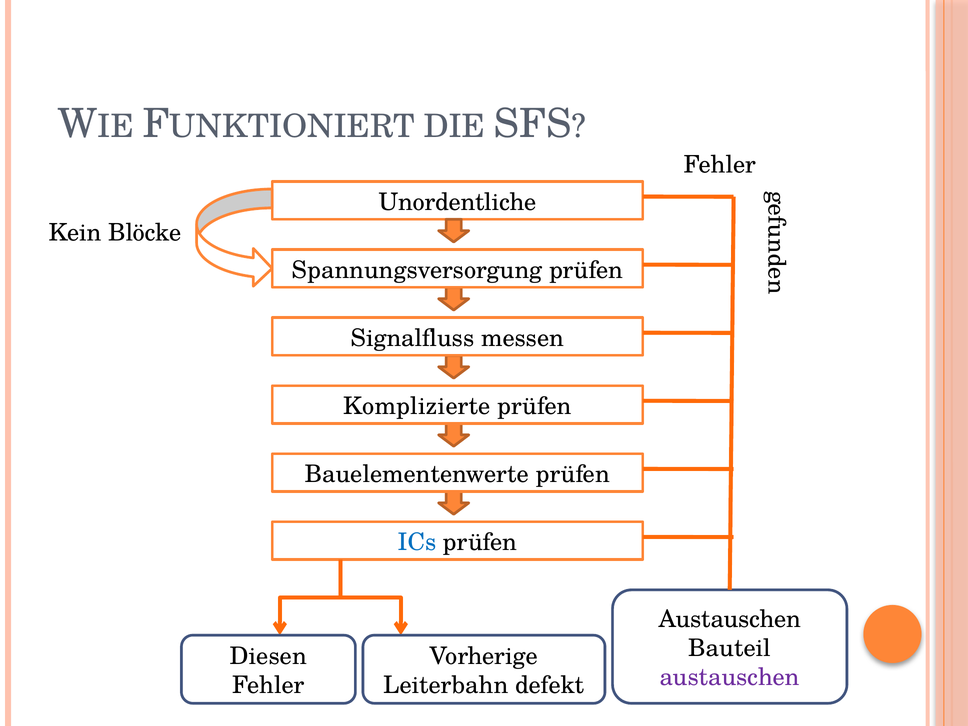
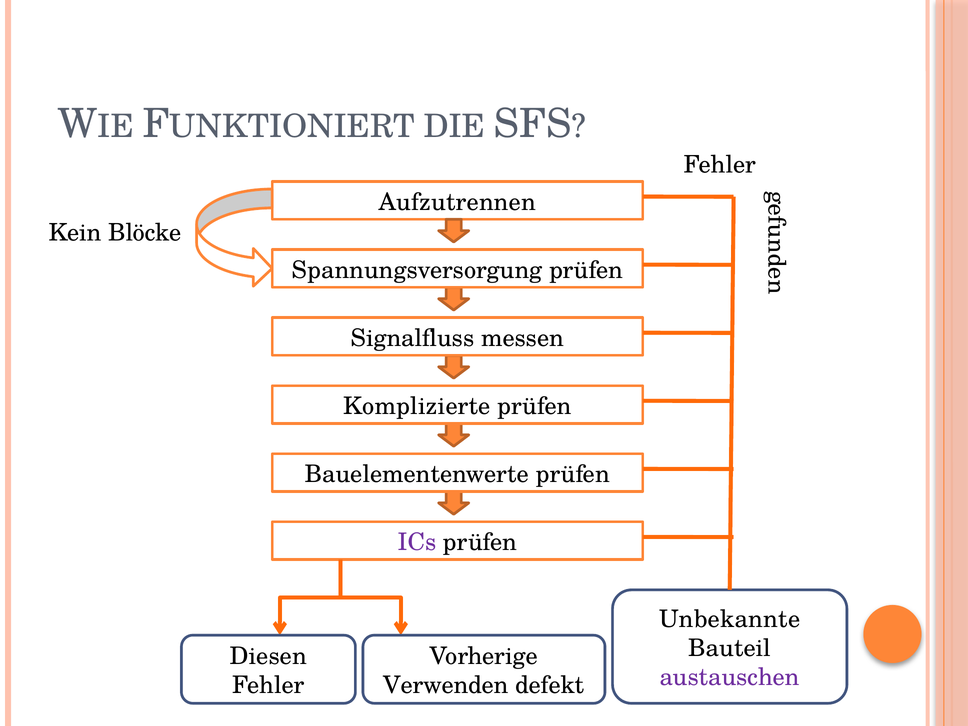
Unordentliche: Unordentliche -> Aufzutrennen
ICs colour: blue -> purple
Austauschen at (730, 619): Austauschen -> Unbekannte
Leiterbahn: Leiterbahn -> Verwenden
